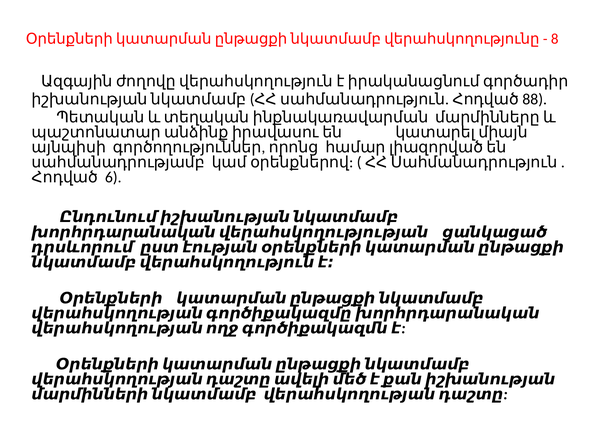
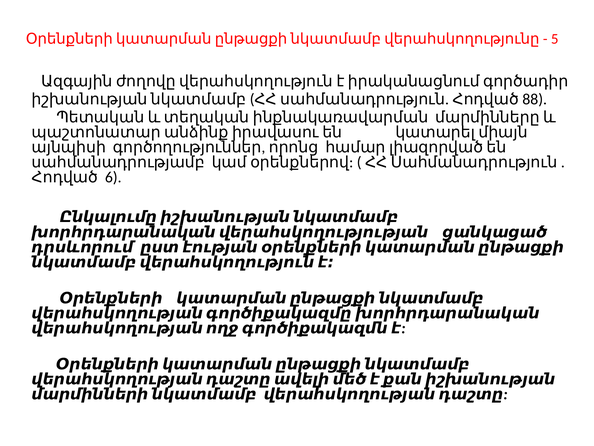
8: 8 -> 5
Ընդունում: Ընդունում -> Ընկալումը
